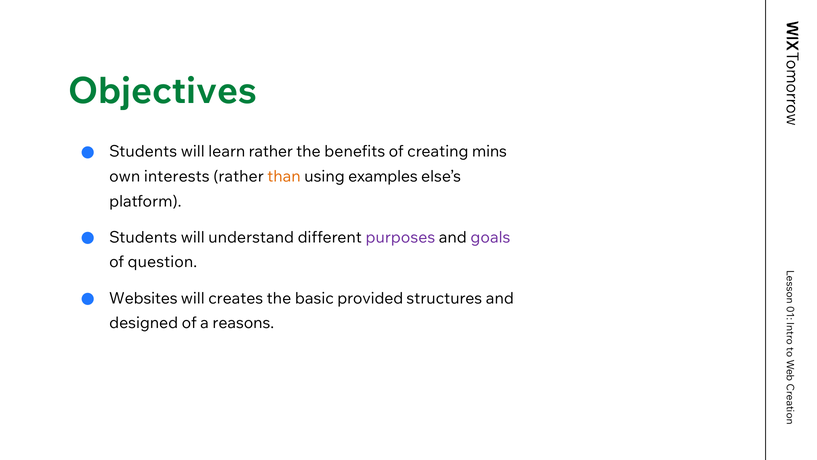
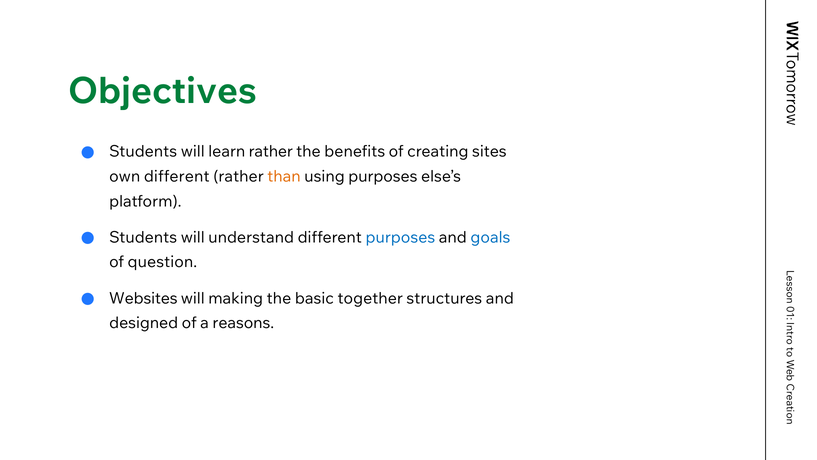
mins: mins -> sites
own interests: interests -> different
using examples: examples -> purposes
purposes at (400, 237) colour: purple -> blue
goals colour: purple -> blue
creates: creates -> making
provided: provided -> together
